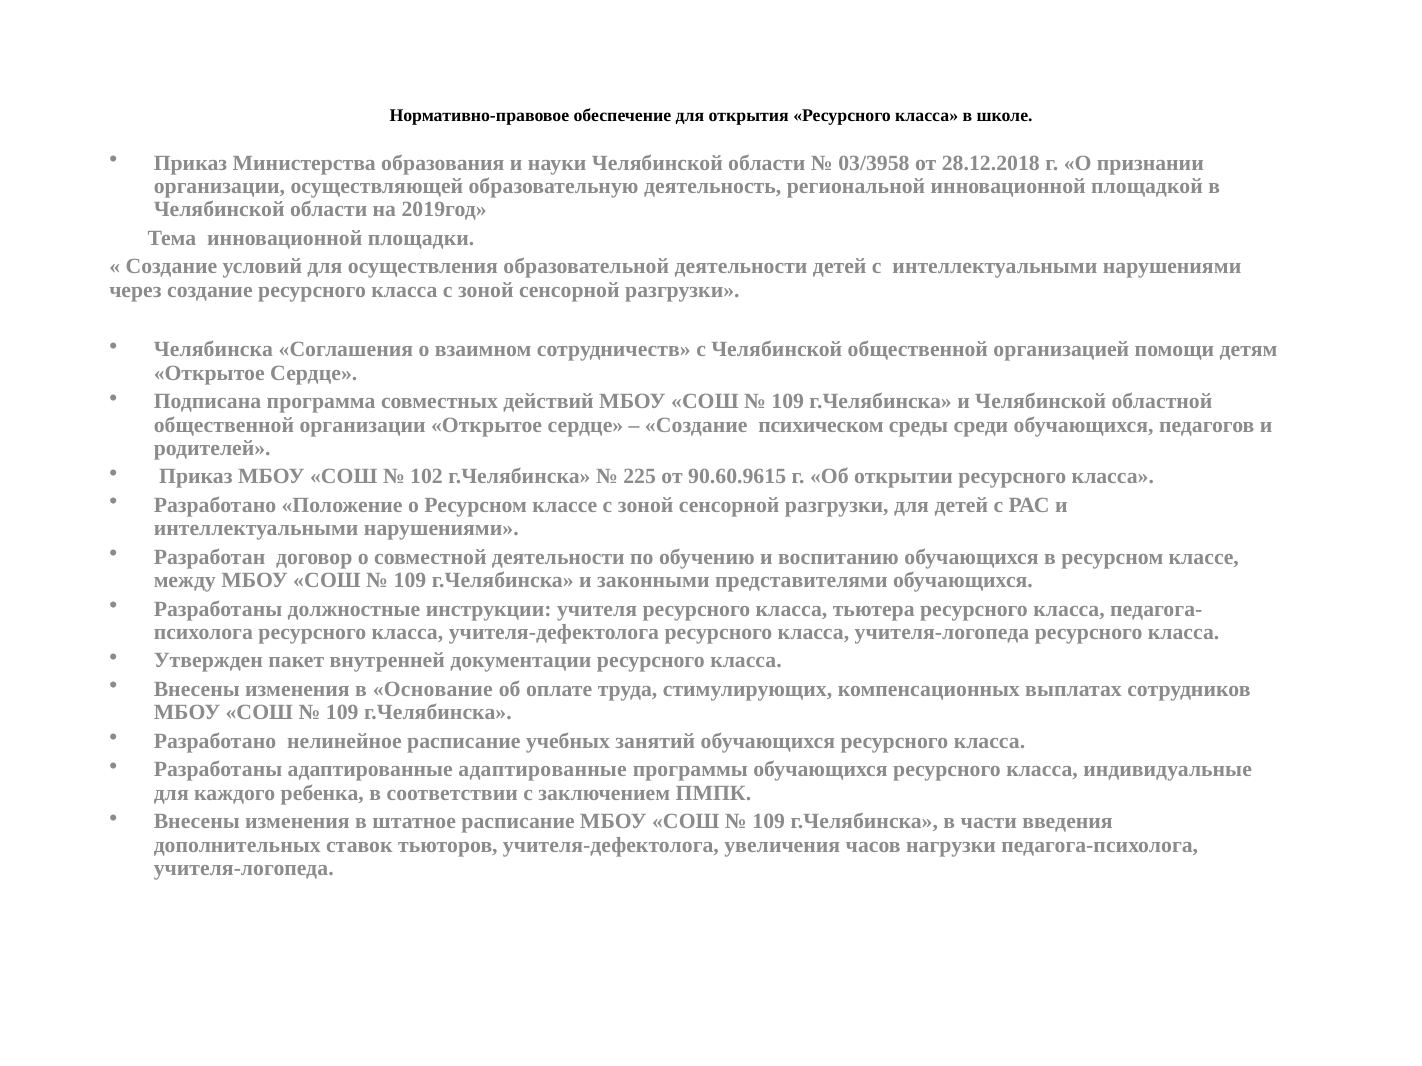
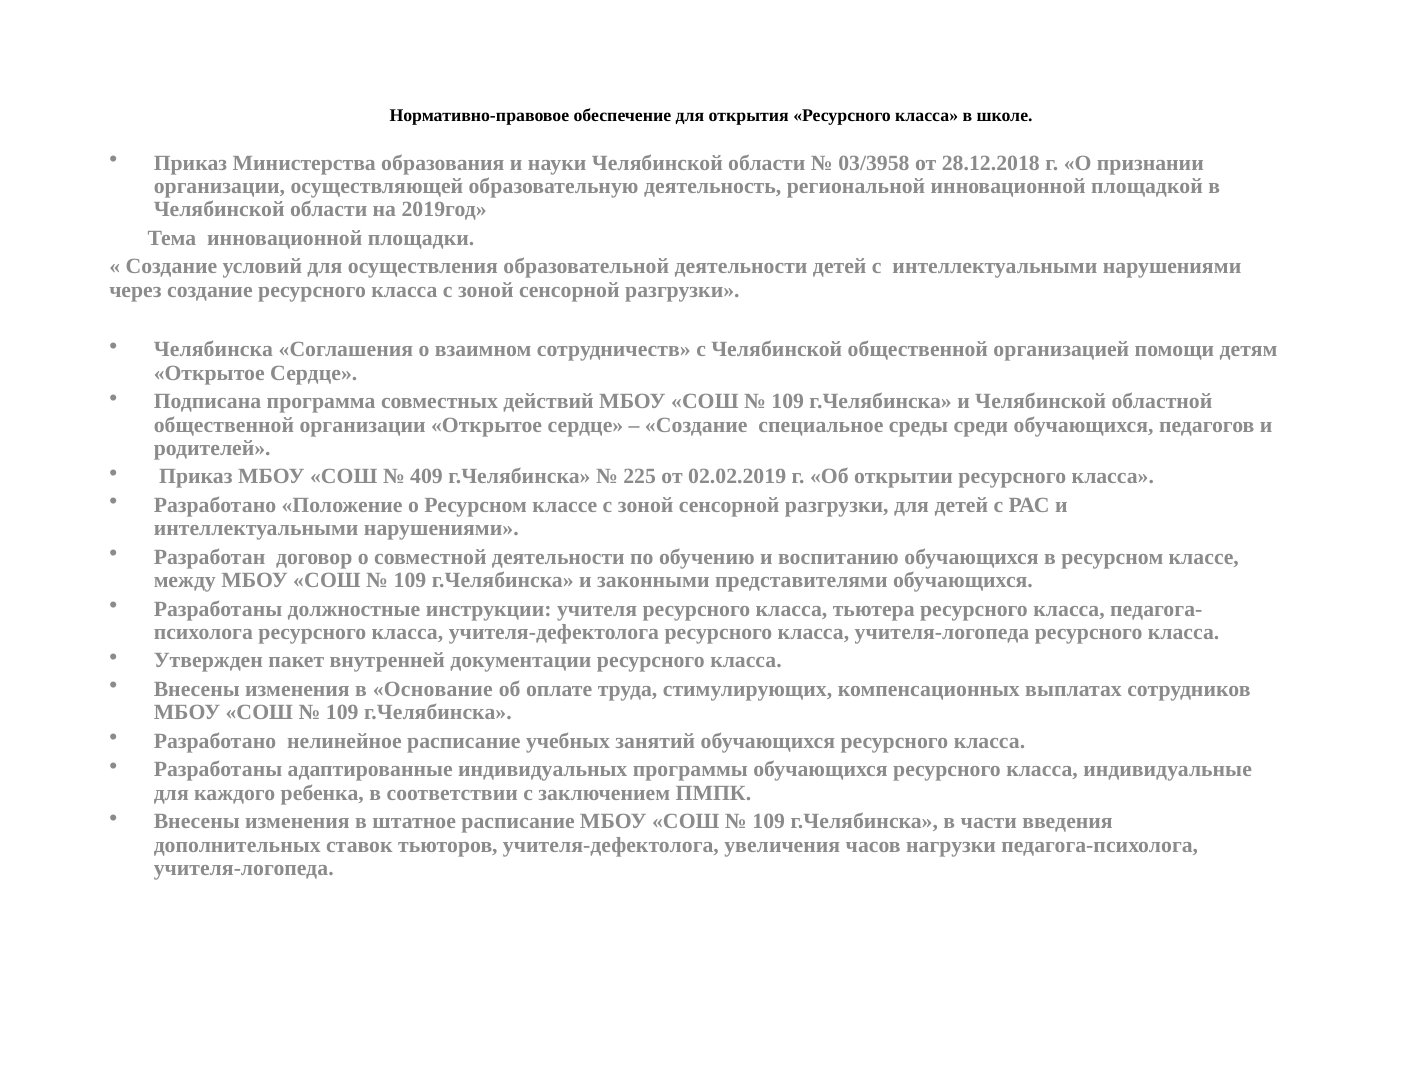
психическом: психическом -> специальное
102: 102 -> 409
90.60.9615: 90.60.9615 -> 02.02.2019
адаптированные адаптированные: адаптированные -> индивидуальных
